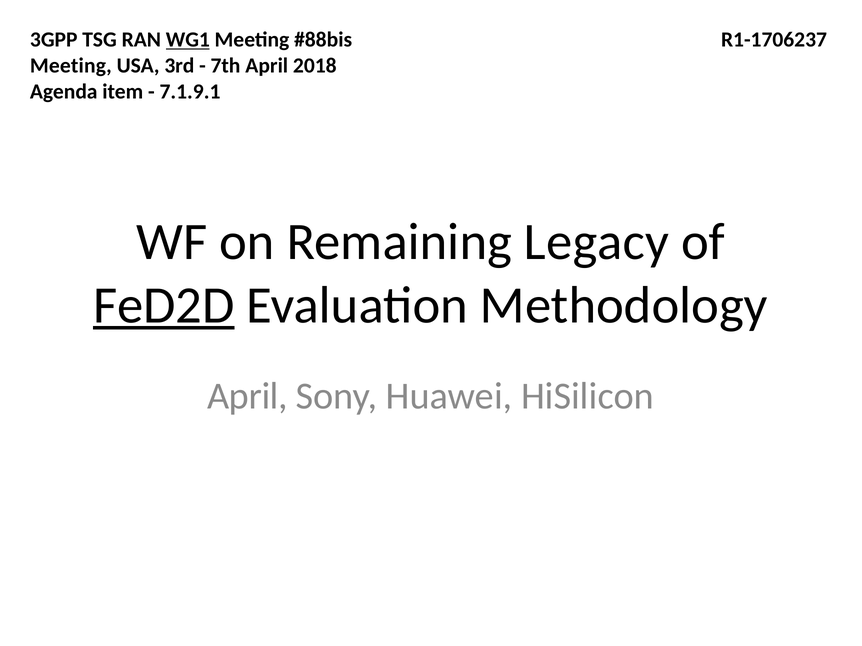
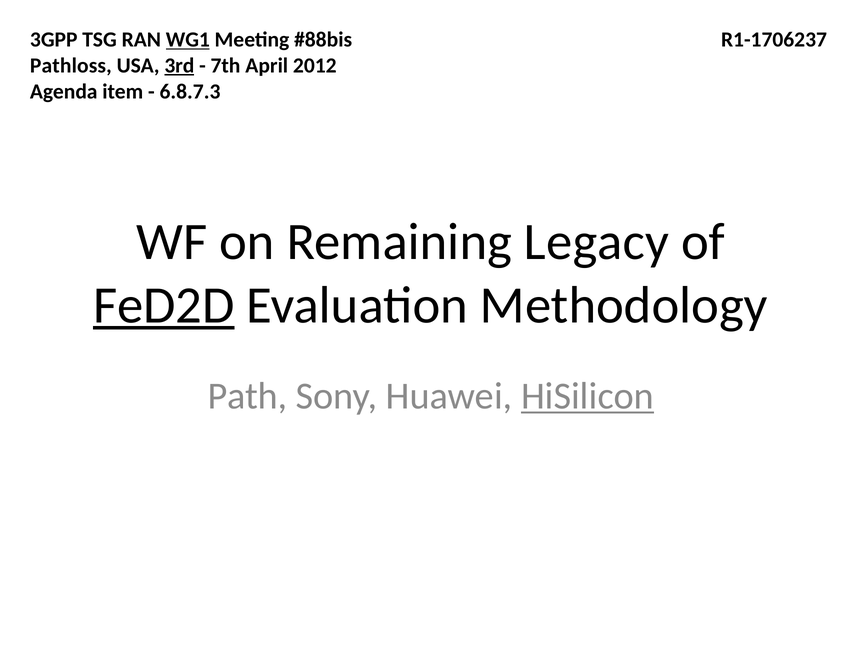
Meeting at (71, 66): Meeting -> Pathloss
3rd underline: none -> present
2018: 2018 -> 2012
7.1.9.1: 7.1.9.1 -> 6.8.7.3
April at (247, 396): April -> Path
HiSilicon underline: none -> present
